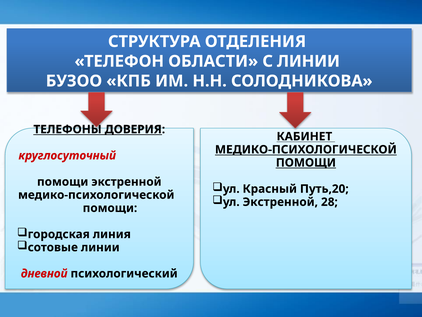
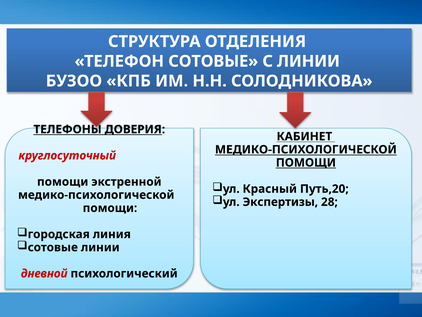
ТЕЛЕФОН ОБЛАСТИ: ОБЛАСТИ -> СОТОВЫЕ
ул Экстренной: Экстренной -> Экспертизы
